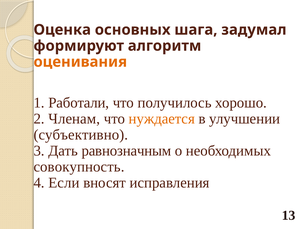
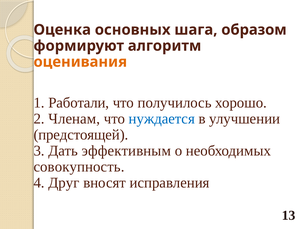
задумал: задумал -> образом
нуждается colour: orange -> blue
субъективно: субъективно -> предстоящей
равнозначным: равнозначным -> эффективным
Если: Если -> Друг
